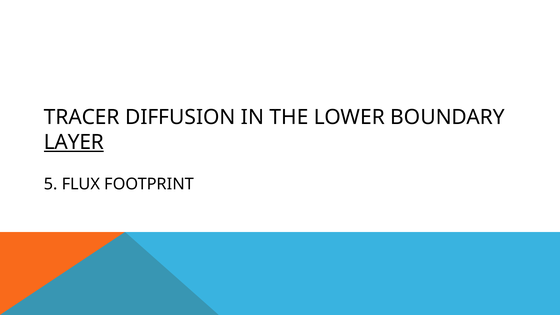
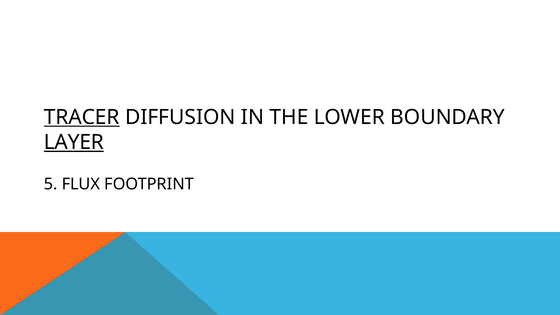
TRACER underline: none -> present
